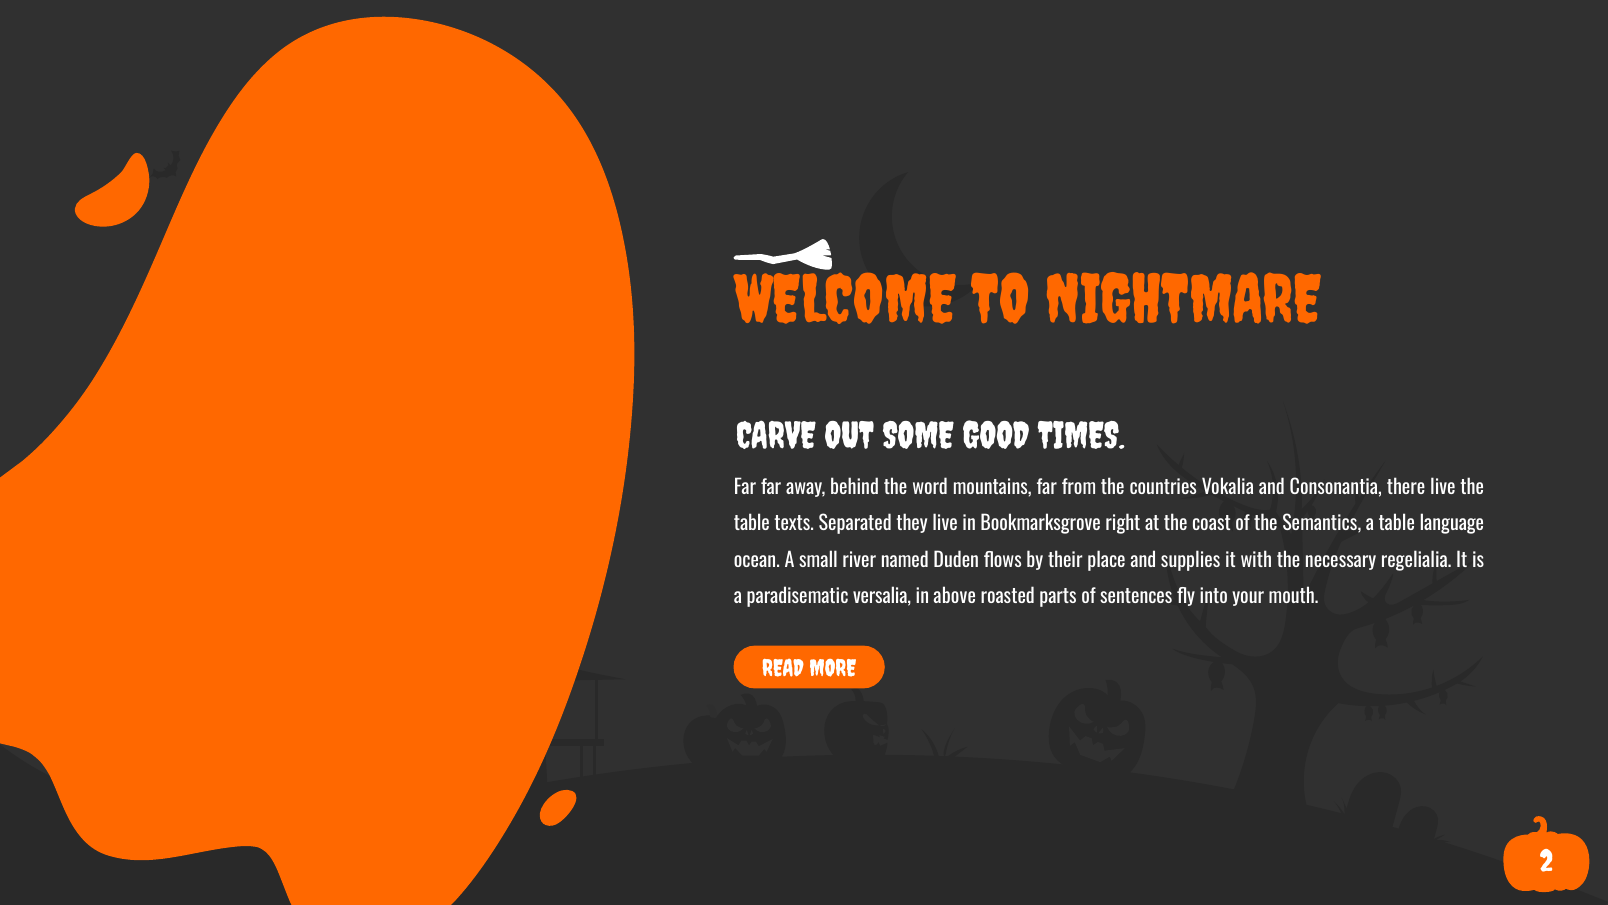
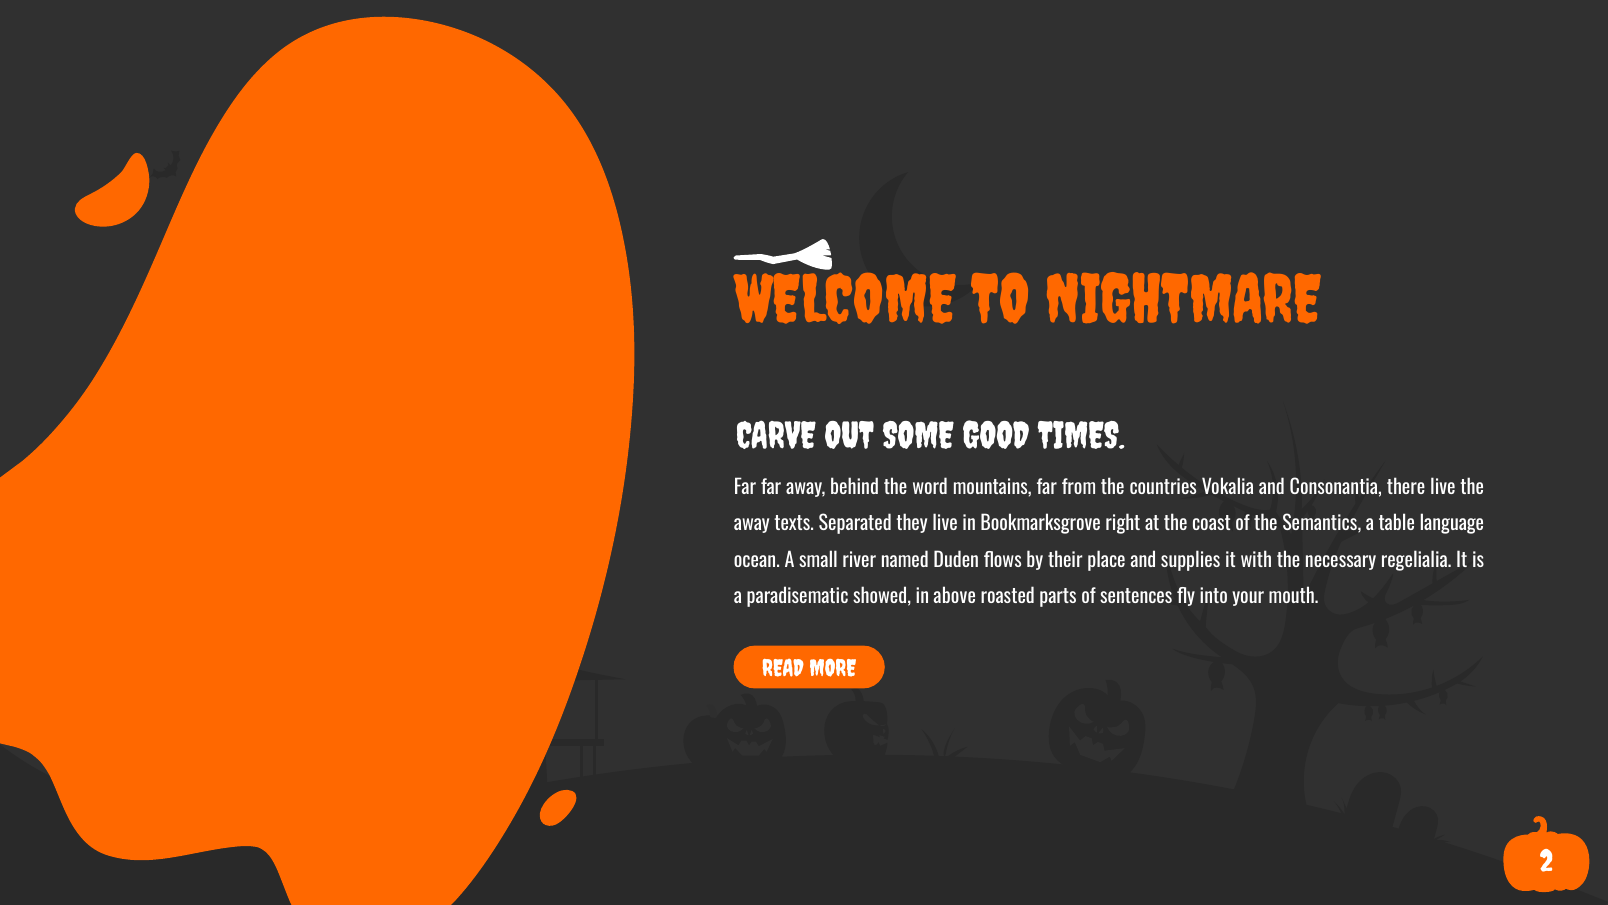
table at (752, 524): table -> away
versalia: versalia -> showed
